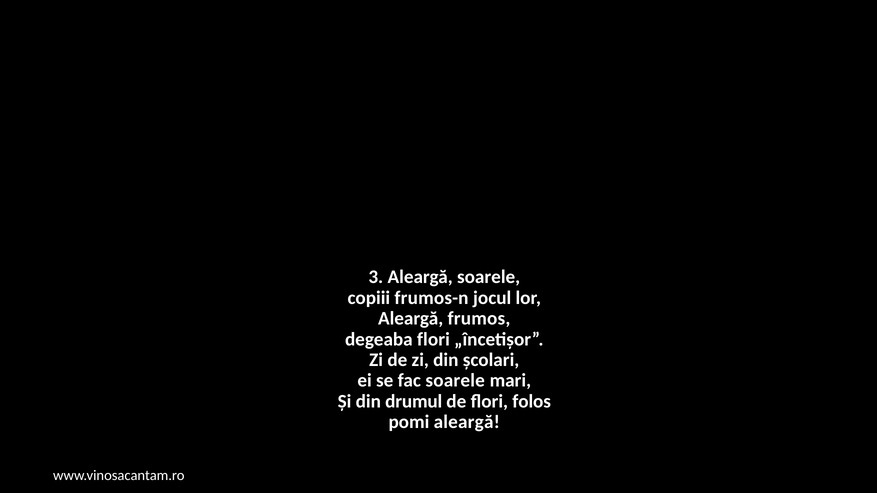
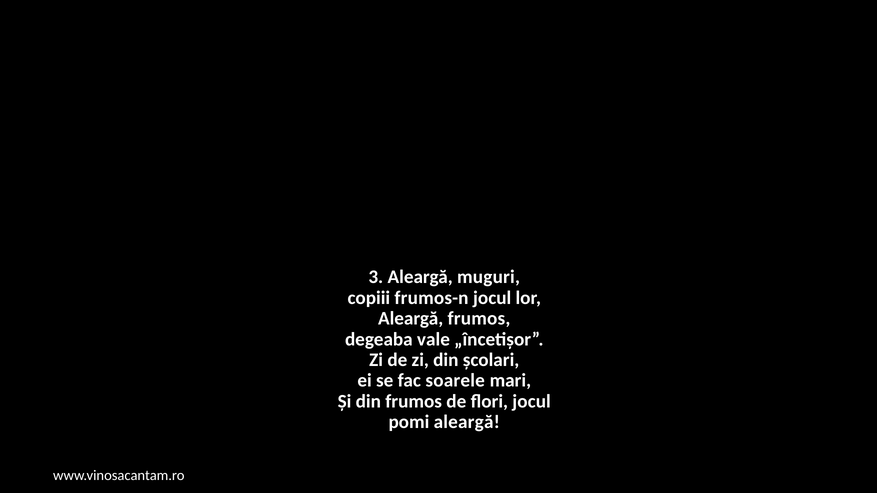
Aleargă soarele: soarele -> muguri
degeaba flori: flori -> vale
din drumul: drumul -> frumos
flori folos: folos -> jocul
